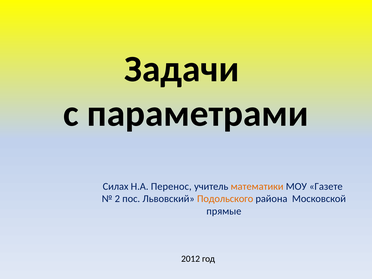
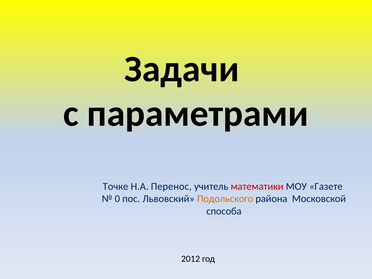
Силах: Силах -> Точке
математики colour: orange -> red
2: 2 -> 0
прямые: прямые -> способа
